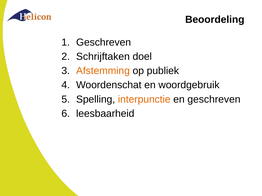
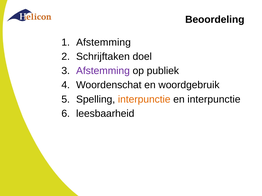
Geschreven at (104, 42): Geschreven -> Afstemming
Afstemming at (103, 71) colour: orange -> purple
en geschreven: geschreven -> interpunctie
